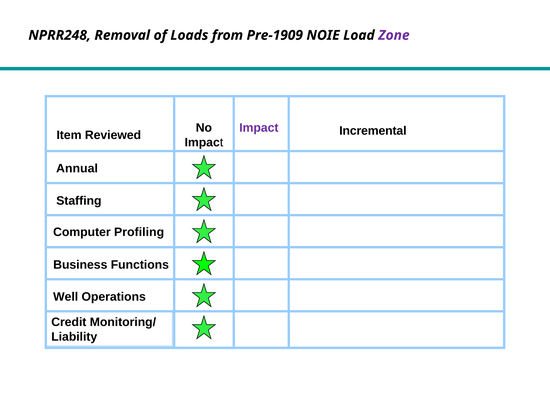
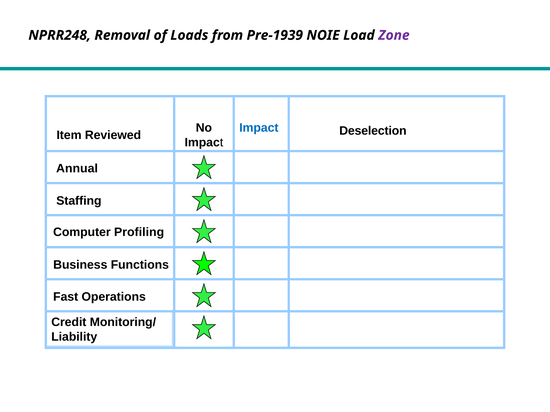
Pre-1909: Pre-1909 -> Pre-1939
Impact at (259, 128) colour: purple -> blue
Incremental: Incremental -> Deselection
Well: Well -> Fast
